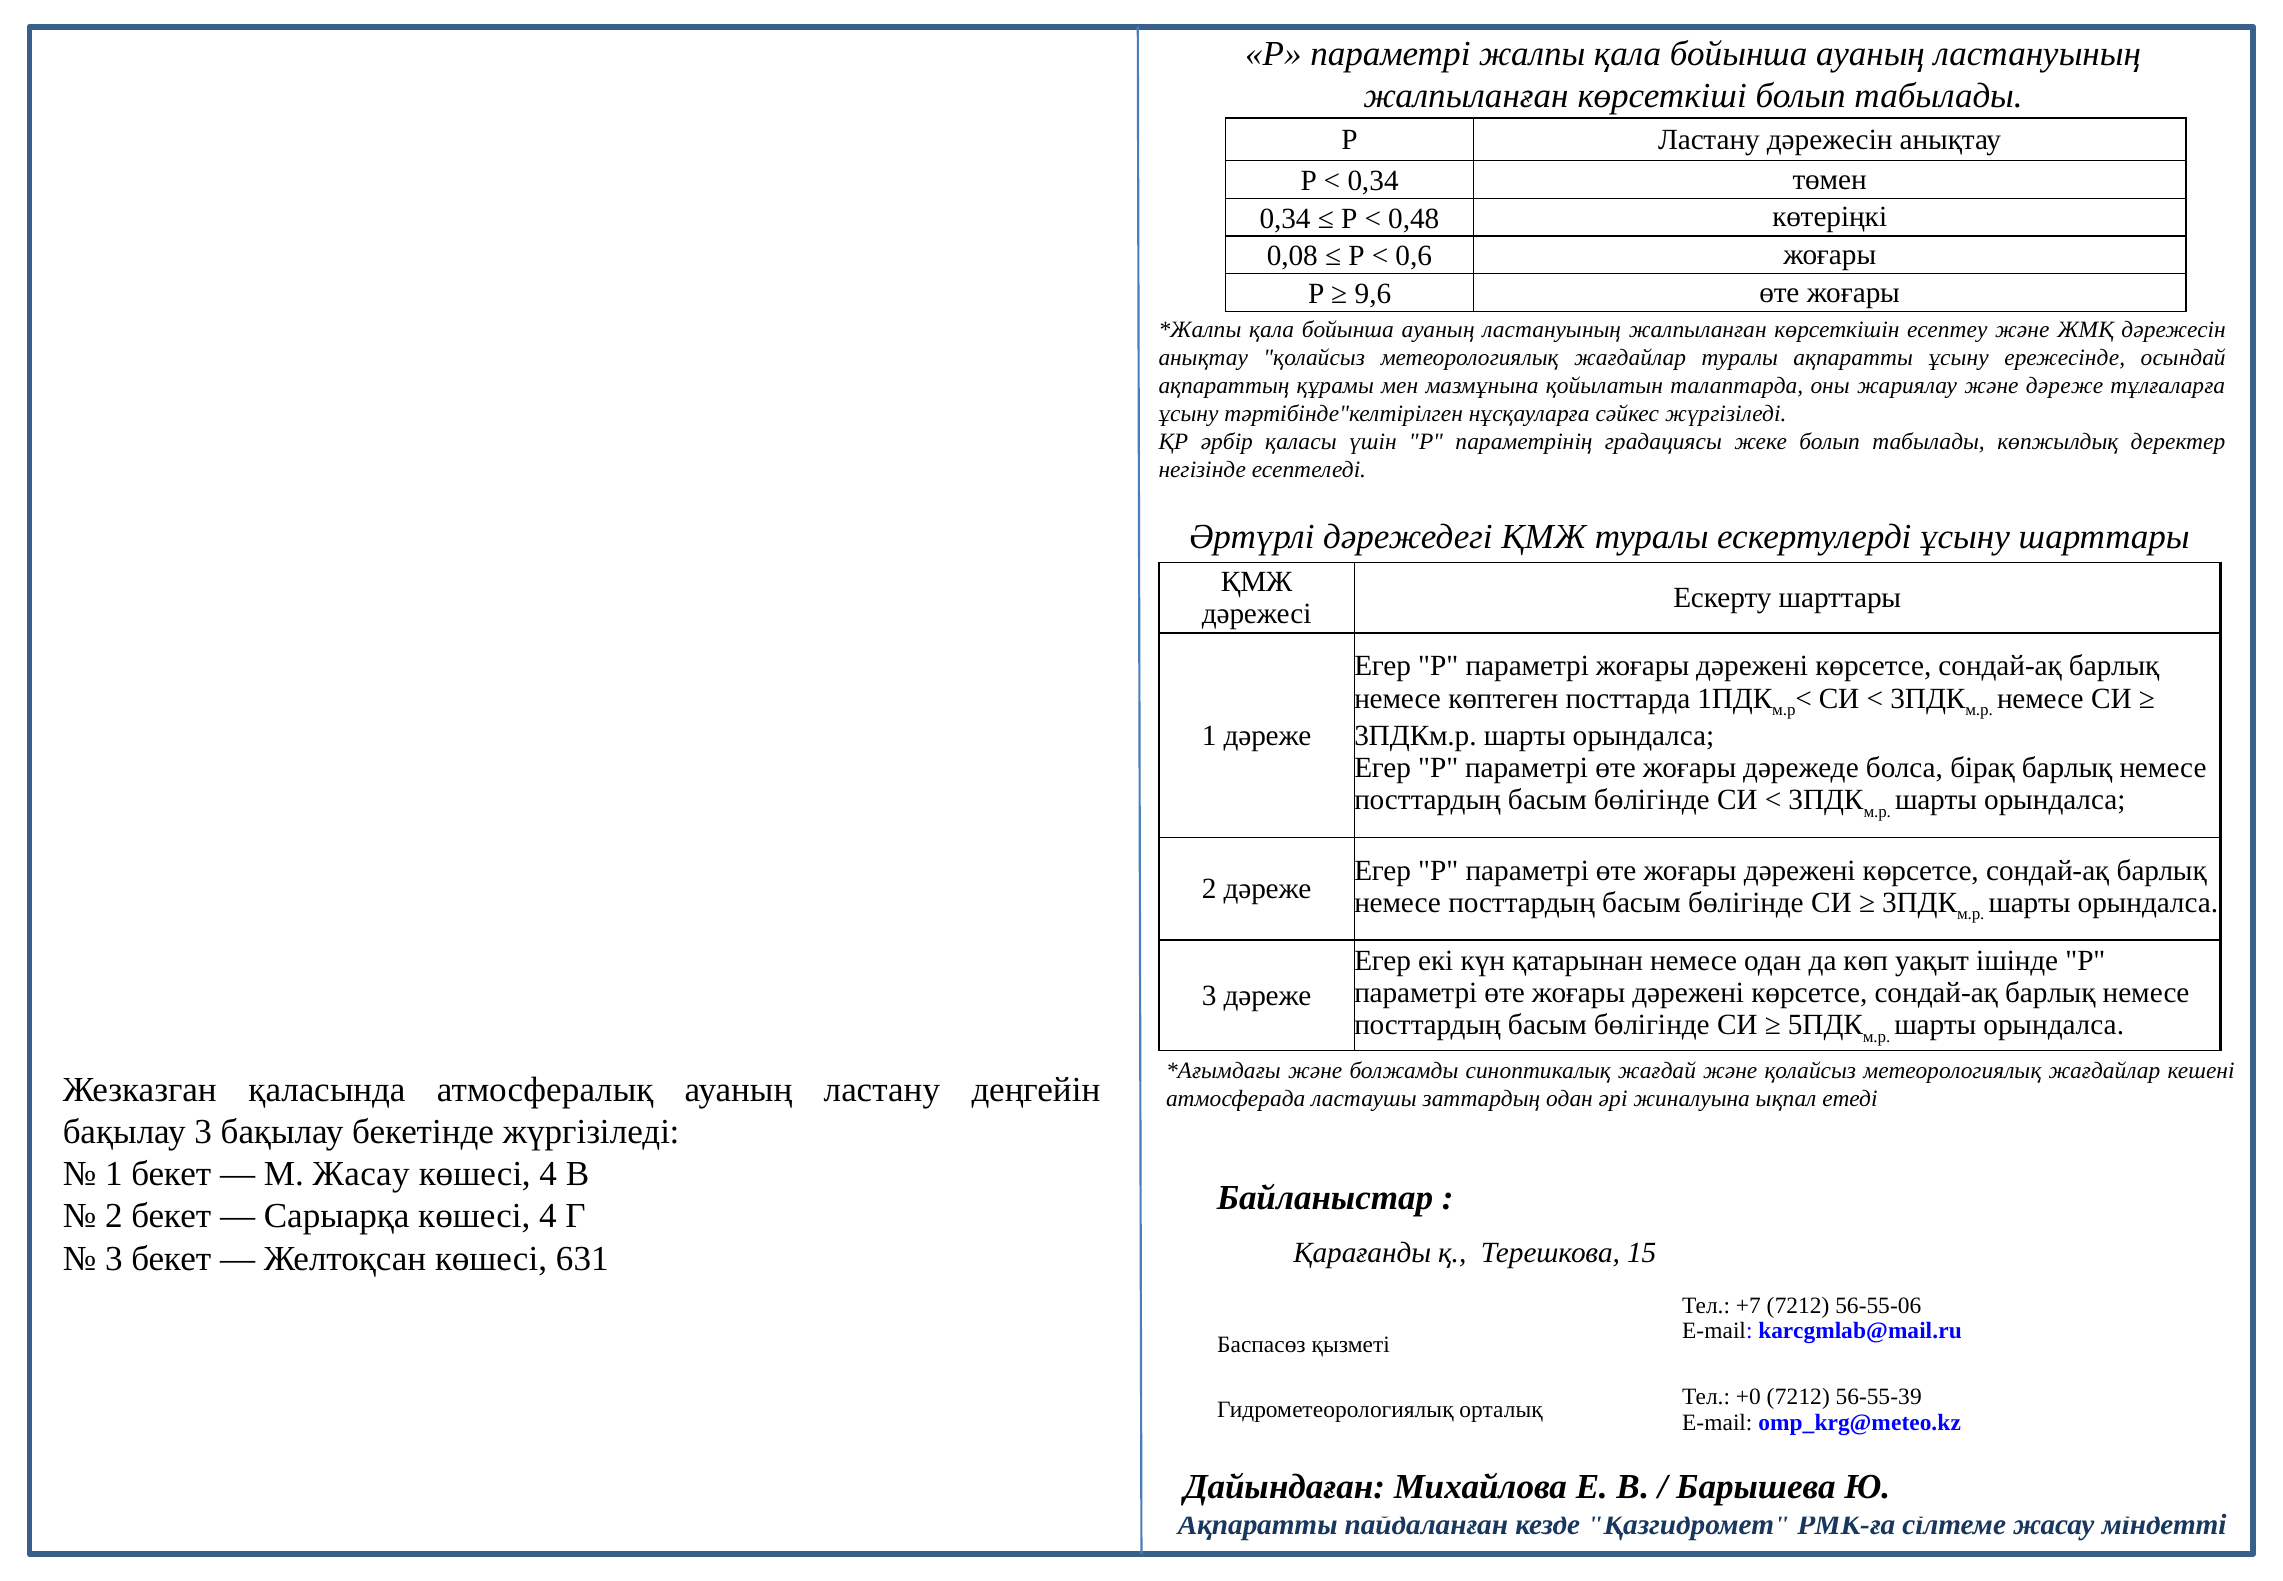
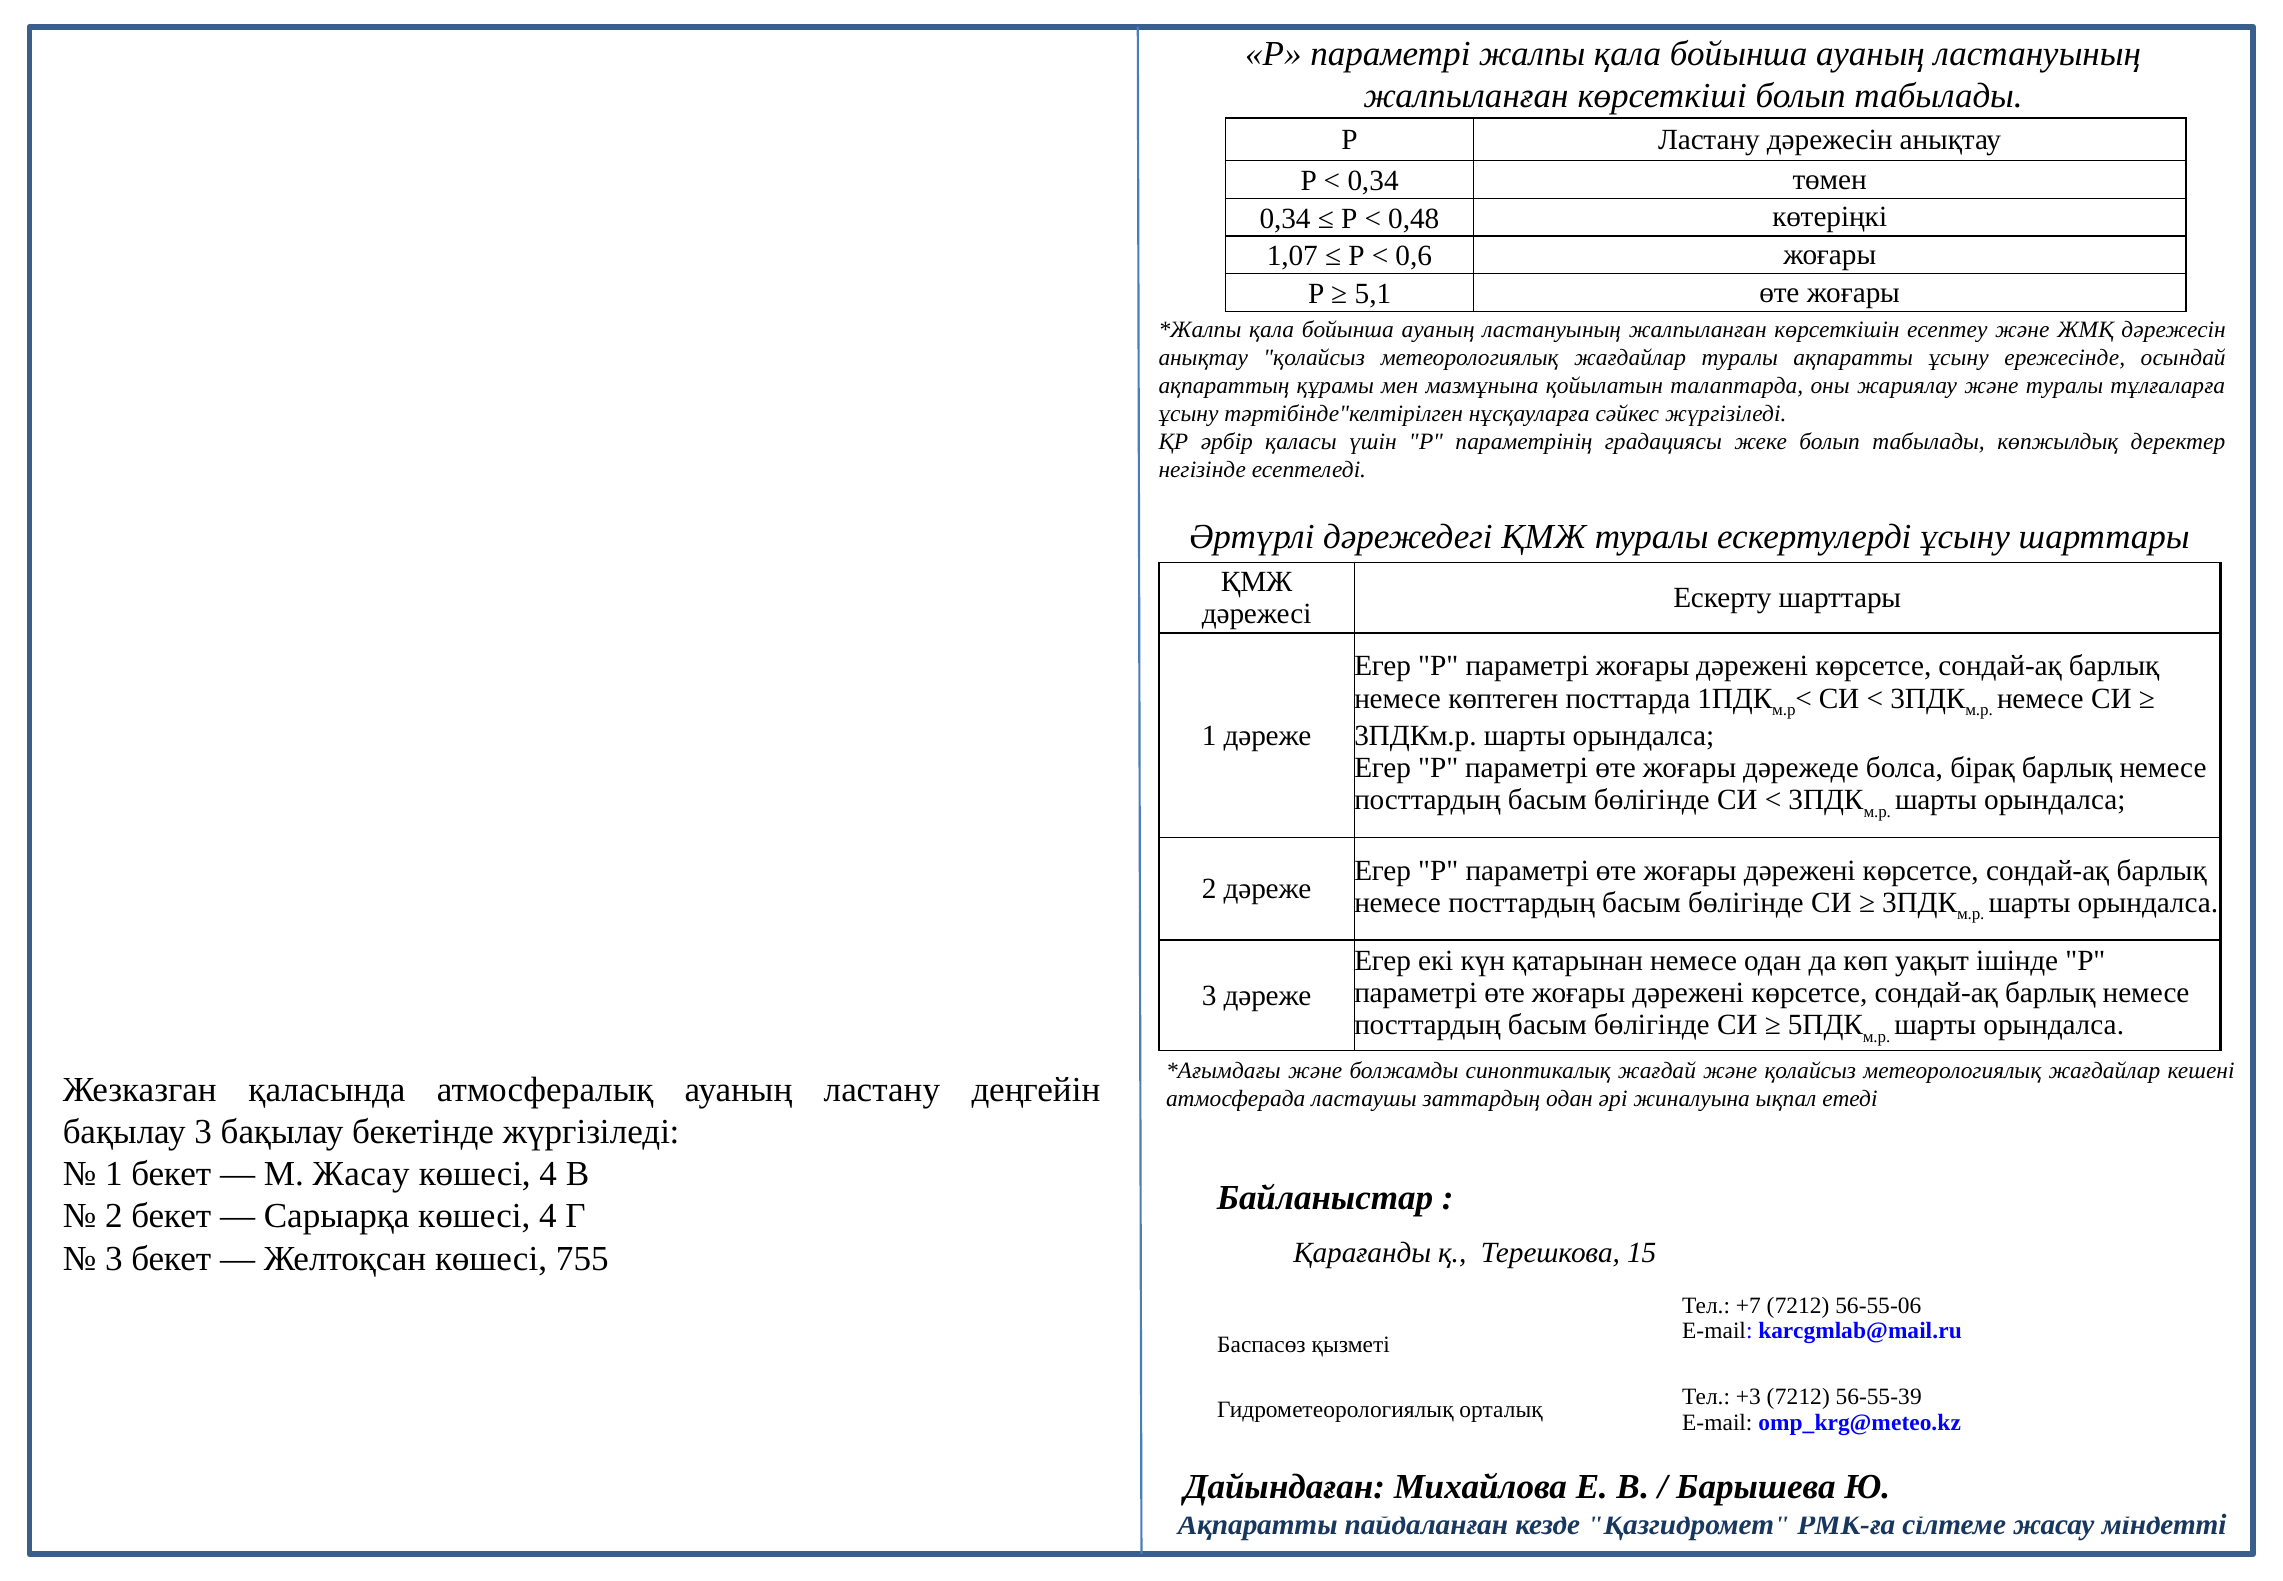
0,08: 0,08 -> 1,07
9,6: 9,6 -> 5,1
және дәреже: дәреже -> туралы
631: 631 -> 755
+0: +0 -> +3
